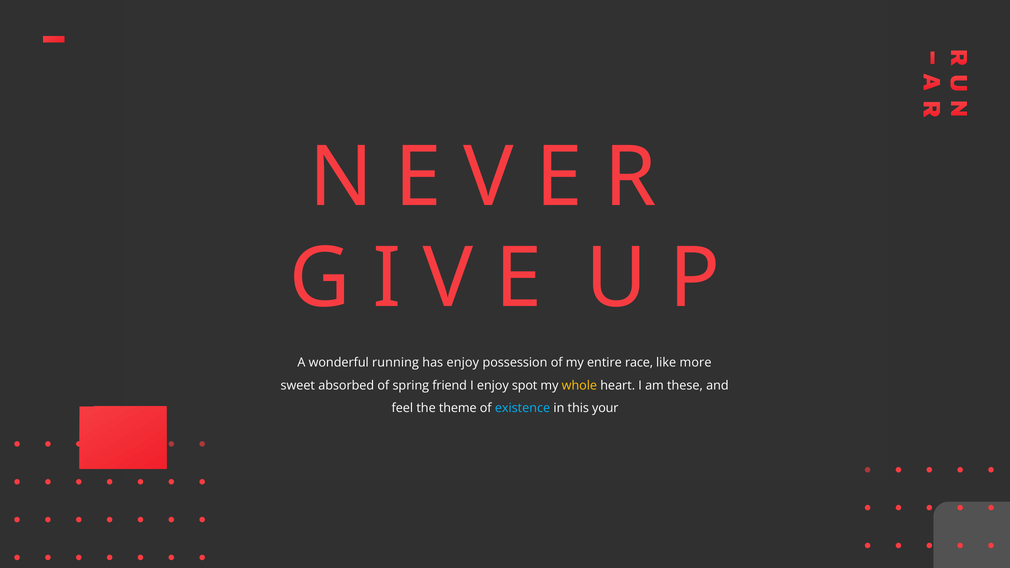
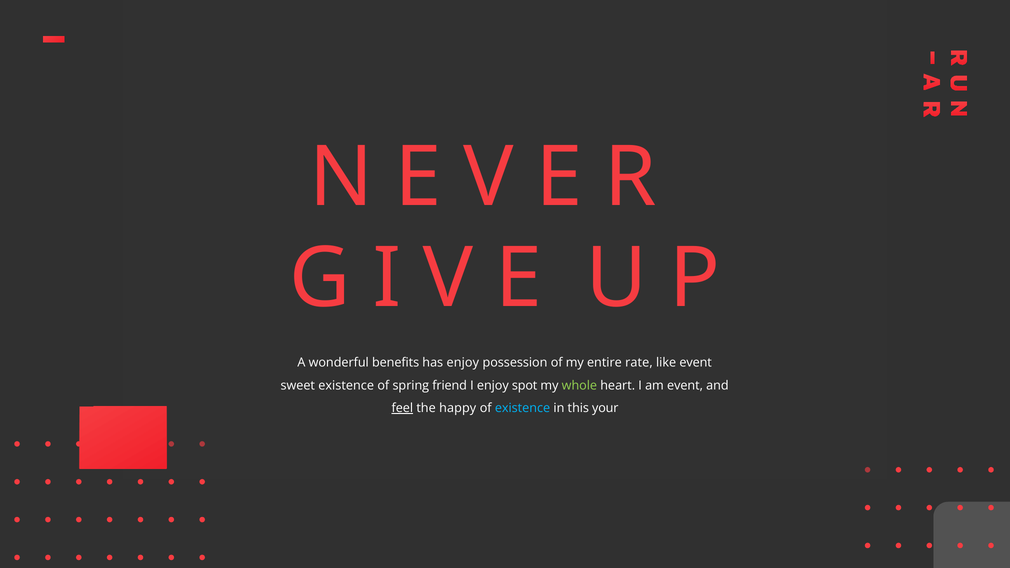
running: running -> benefits
race: race -> rate
like more: more -> event
sweet absorbed: absorbed -> existence
whole colour: yellow -> light green
am these: these -> event
feel underline: none -> present
theme: theme -> happy
